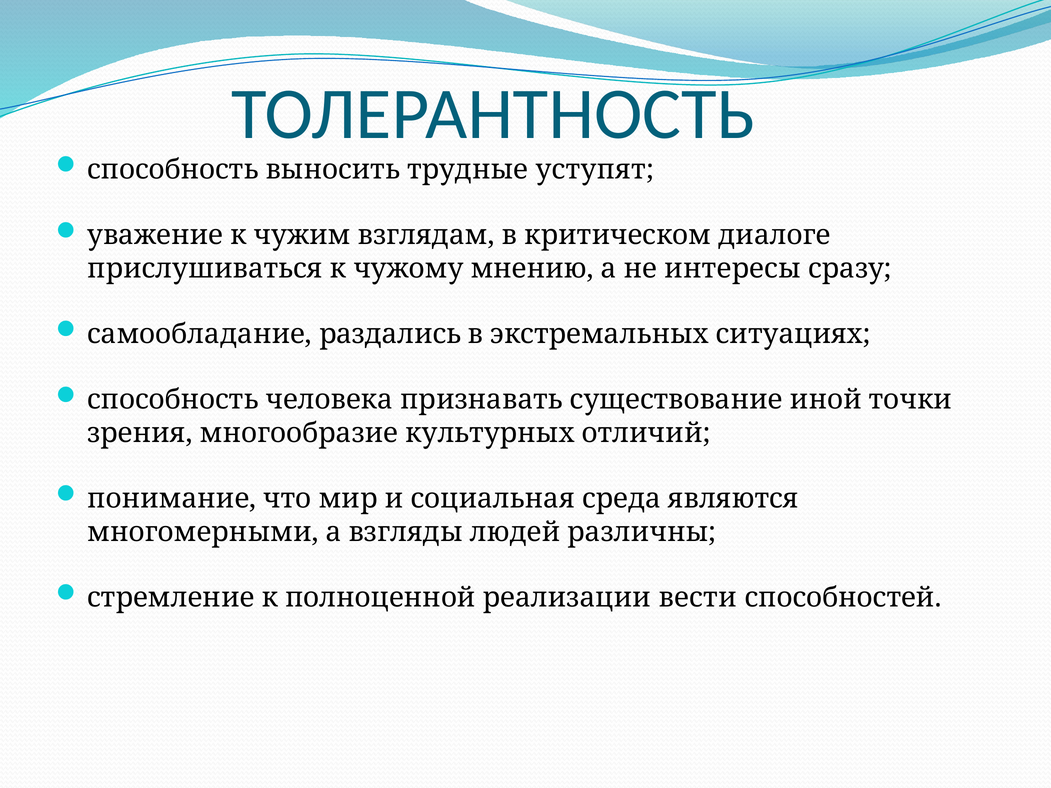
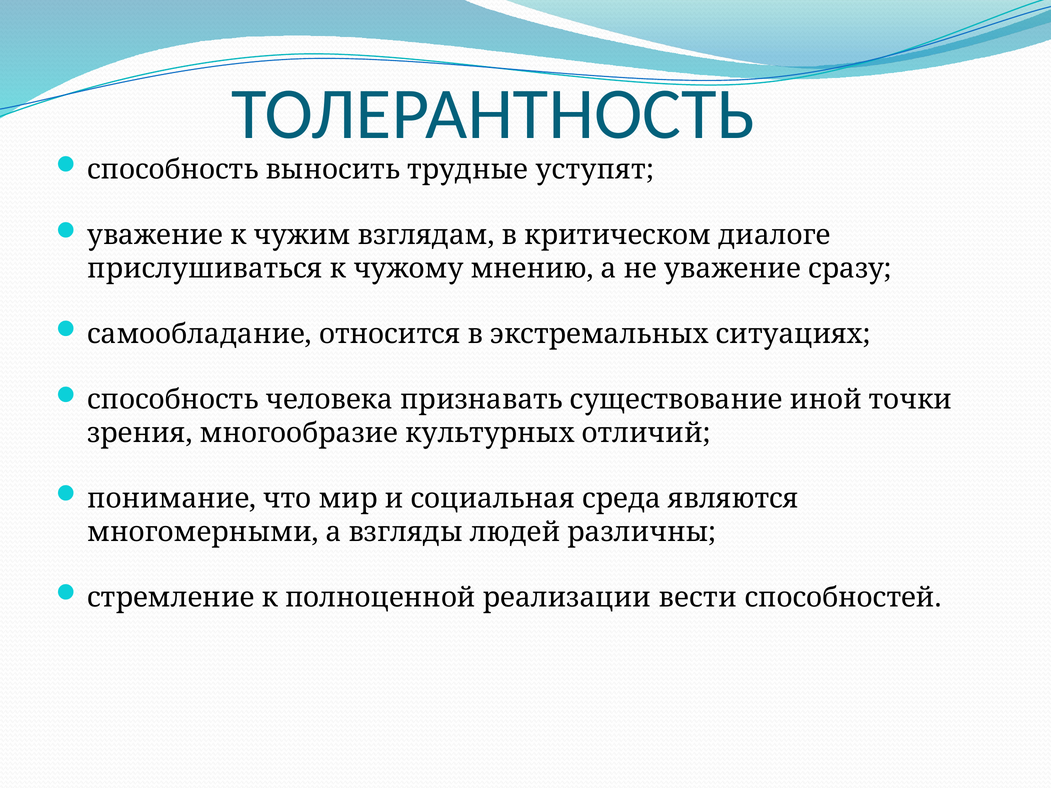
не интересы: интересы -> уважение
раздались: раздались -> относится
